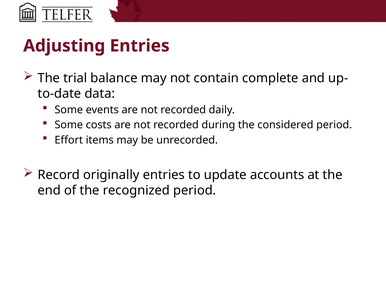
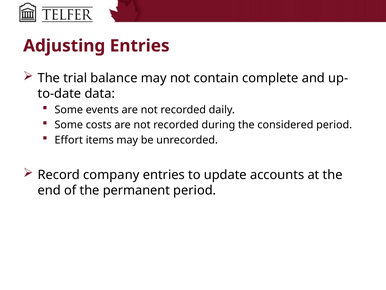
originally: originally -> company
recognized: recognized -> permanent
